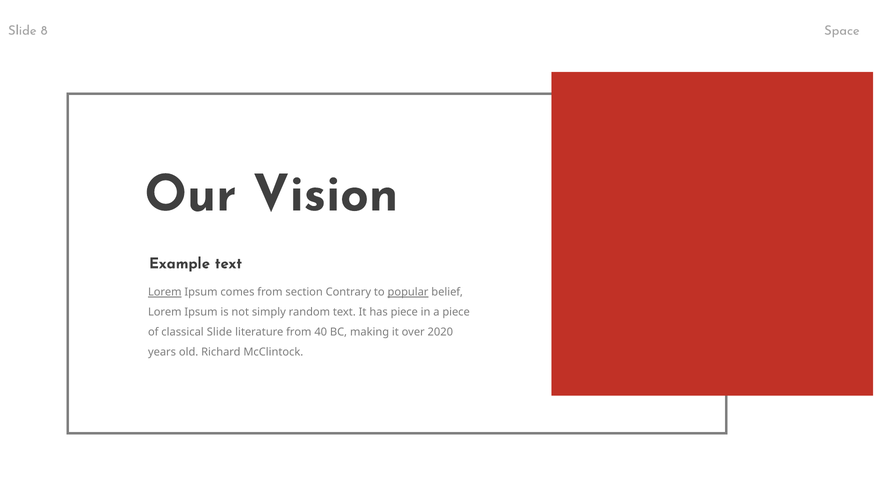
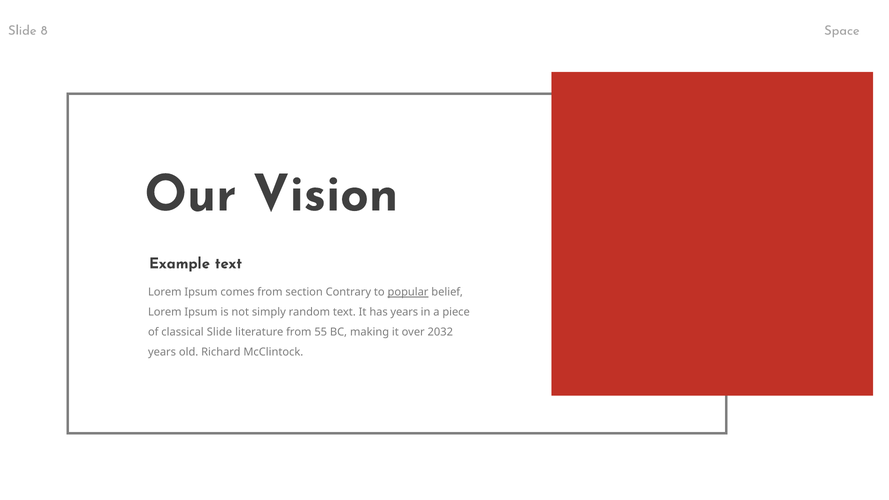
Lorem at (165, 292) underline: present -> none
has piece: piece -> years
40: 40 -> 55
2020: 2020 -> 2032
